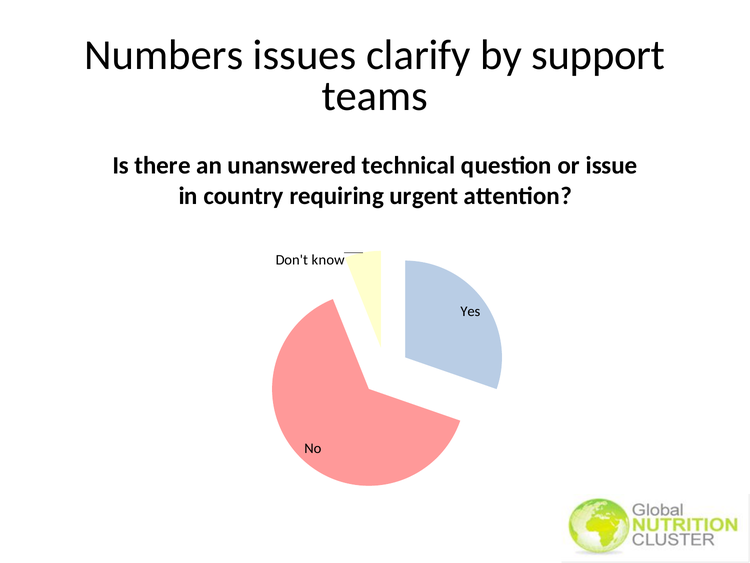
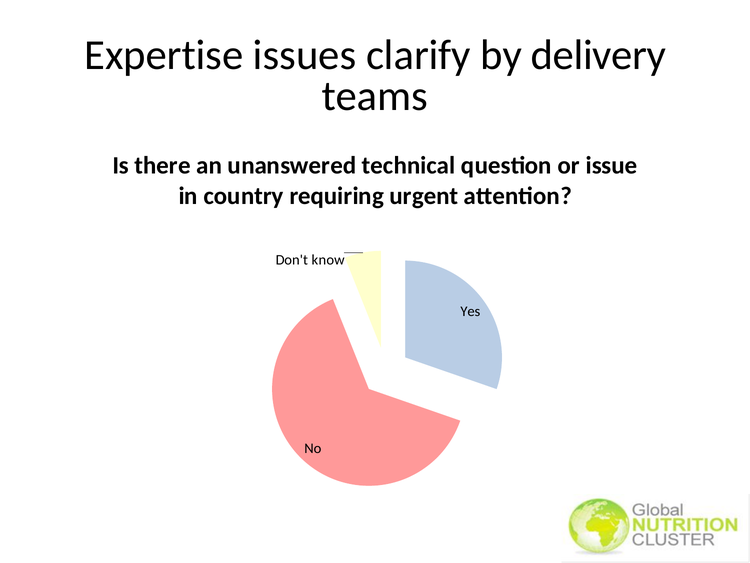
Numbers: Numbers -> Expertise
support: support -> delivery
